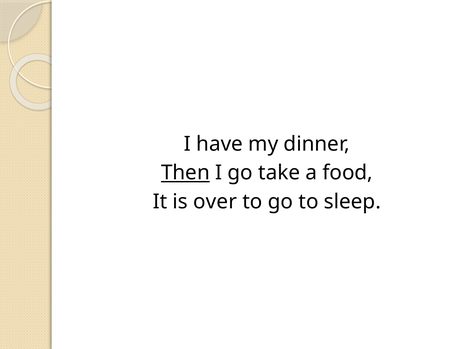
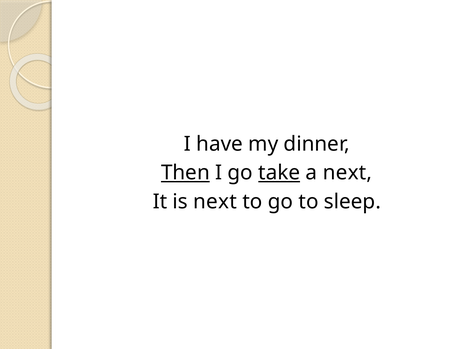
take underline: none -> present
a food: food -> next
is over: over -> next
